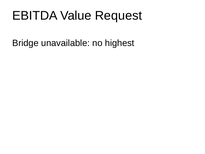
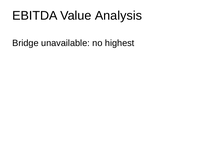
Request: Request -> Analysis
